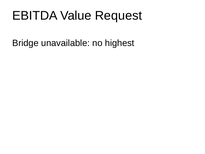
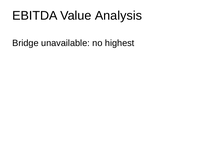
Request: Request -> Analysis
